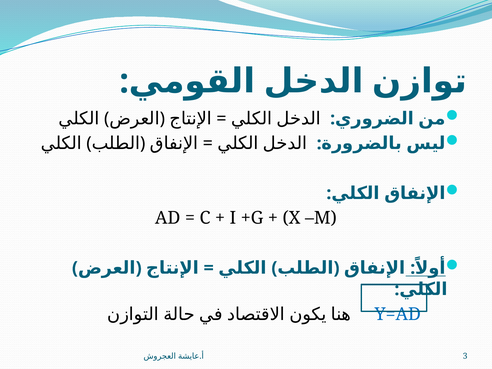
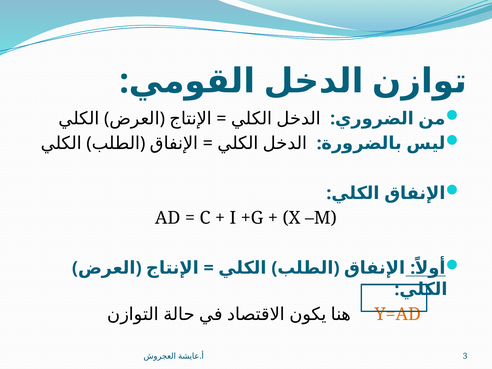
Y=AD colour: blue -> orange
